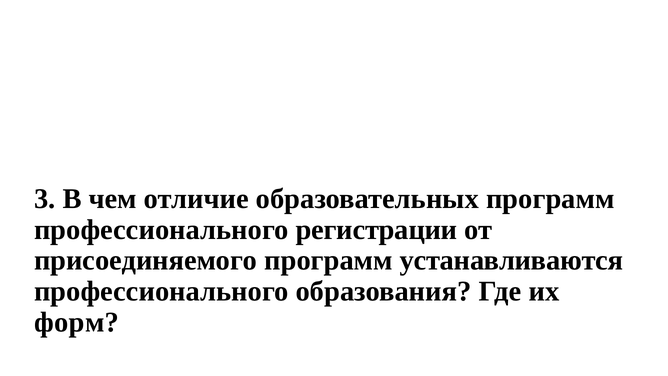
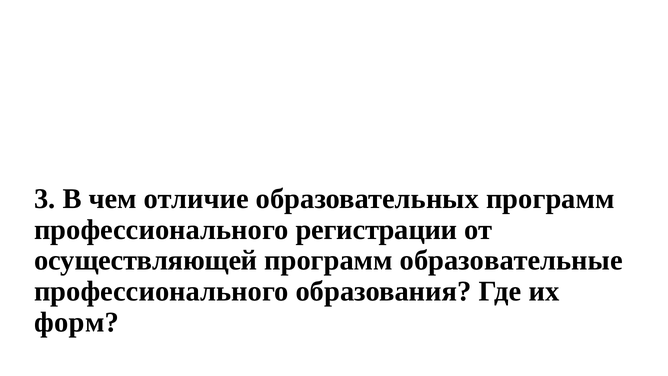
присоединяемого: присоединяемого -> осуществляющей
устанавливаются: устанавливаются -> образовательные
